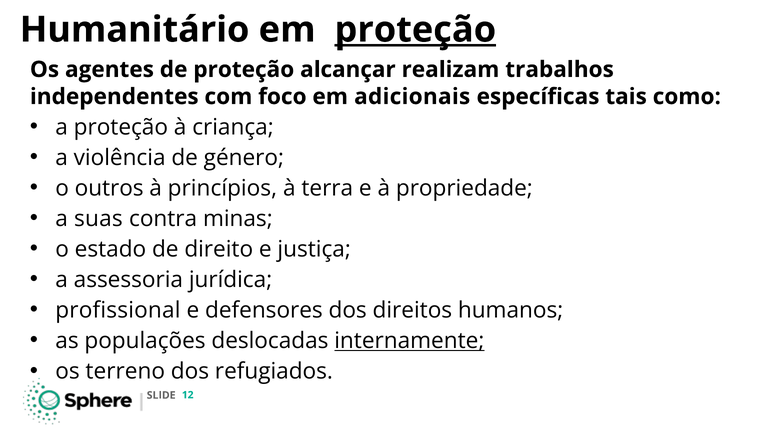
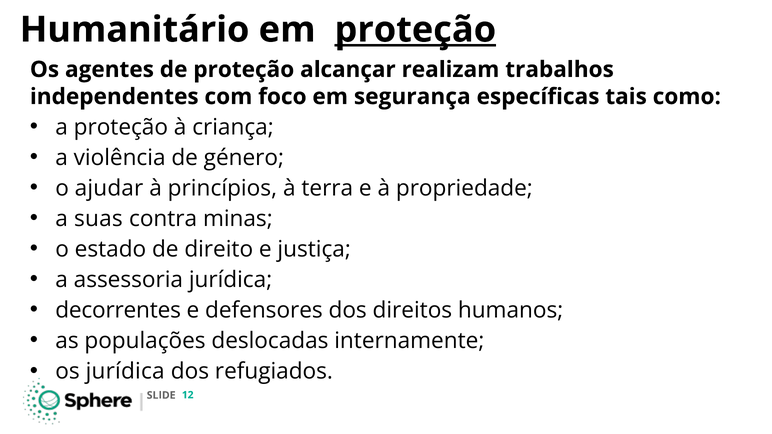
adicionais: adicionais -> segurança
outros: outros -> ajudar
profissional: profissional -> decorrentes
internamente underline: present -> none
os terreno: terreno -> jurídica
